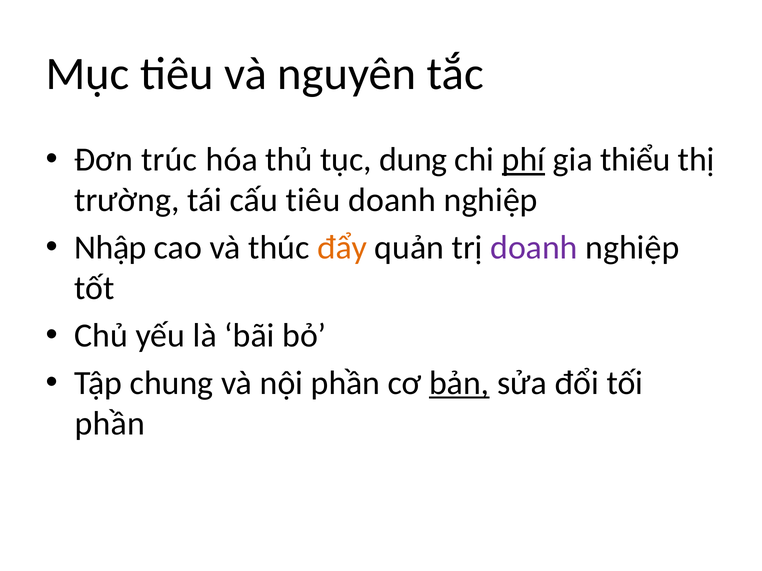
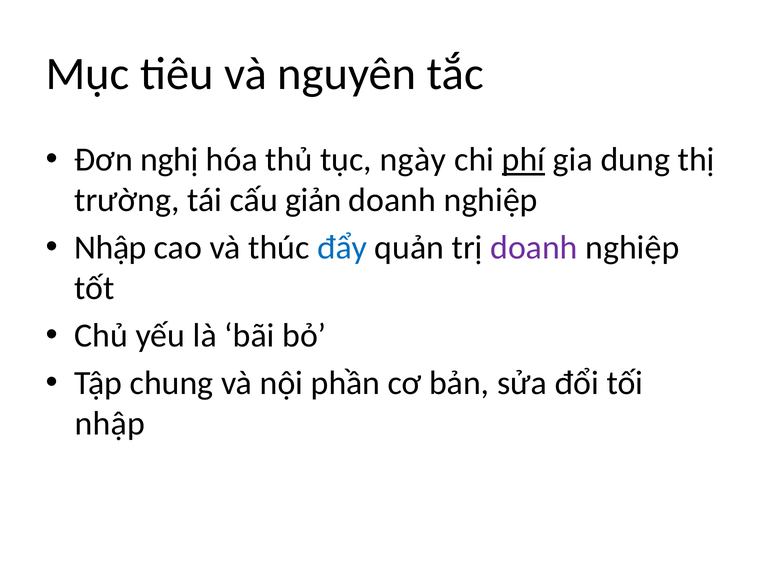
trúc: trúc -> nghị
dung: dung -> ngày
thiểu: thiểu -> dung
cấu tiêu: tiêu -> giản
đẩy colour: orange -> blue
bản underline: present -> none
phần at (110, 424): phần -> nhập
